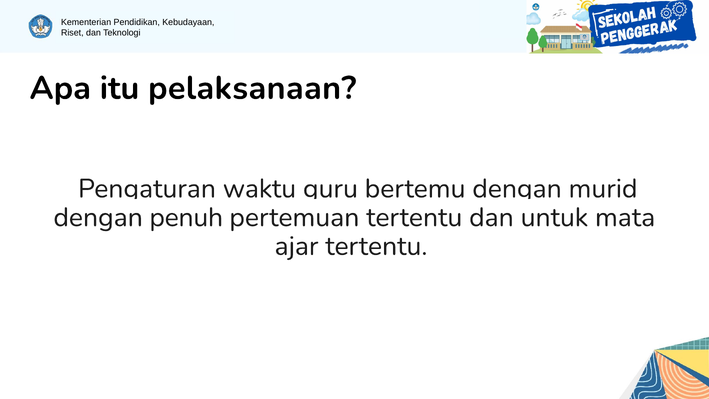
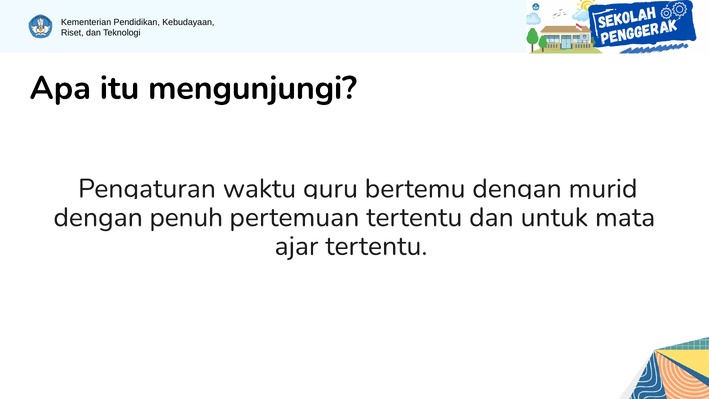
pelaksanaan: pelaksanaan -> mengunjungi
